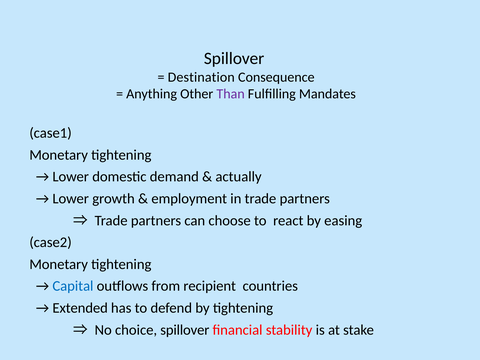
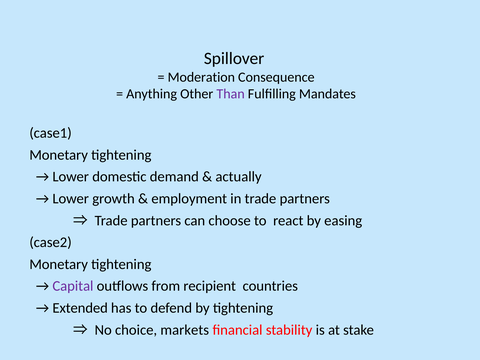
Destination: Destination -> Moderation
Capital colour: blue -> purple
choice spillover: spillover -> markets
